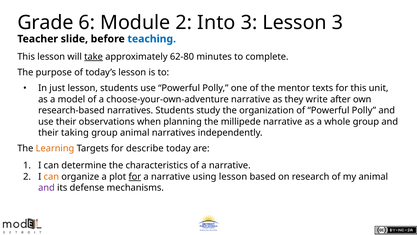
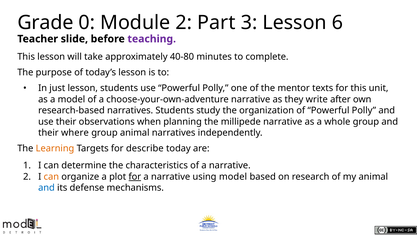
6: 6 -> 0
Into: Into -> Part
Lesson 3: 3 -> 6
teaching colour: blue -> purple
take underline: present -> none
62-80: 62-80 -> 40-80
taking: taking -> where
using lesson: lesson -> model
and at (46, 187) colour: purple -> blue
